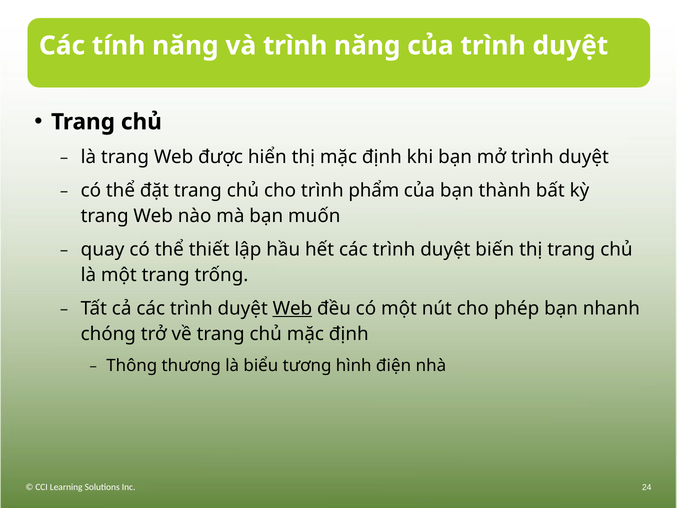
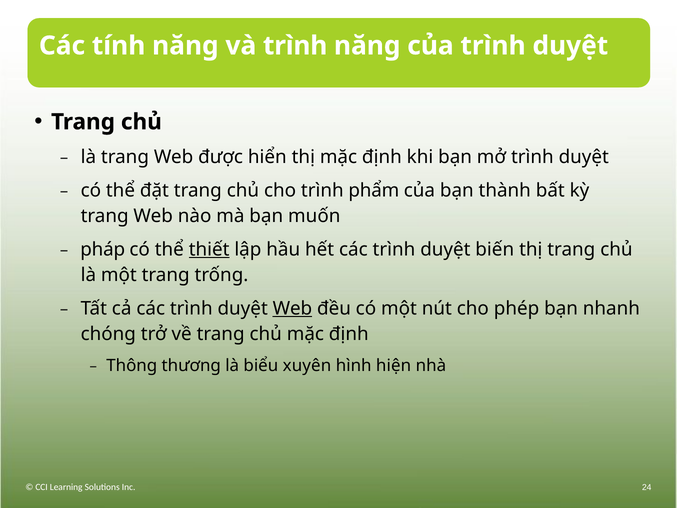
quay: quay -> pháp
thiết underline: none -> present
tương: tương -> xuyên
điện: điện -> hiện
